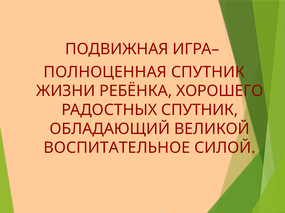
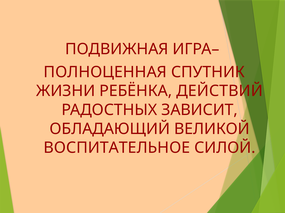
ХОРОШЕГО: ХОРОШЕГО -> ДЕЙСТВИЙ
РАДОСТНЫХ СПУТНИК: СПУТНИК -> ЗАВИСИТ
